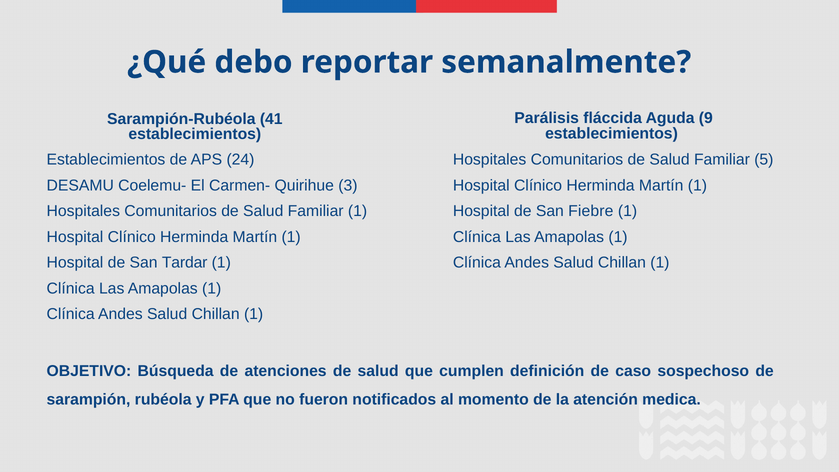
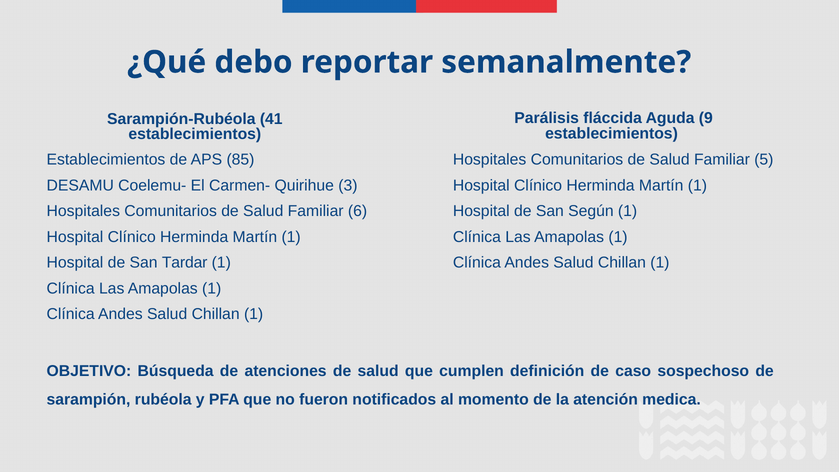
24: 24 -> 85
Familiar 1: 1 -> 6
Fiebre: Fiebre -> Según
